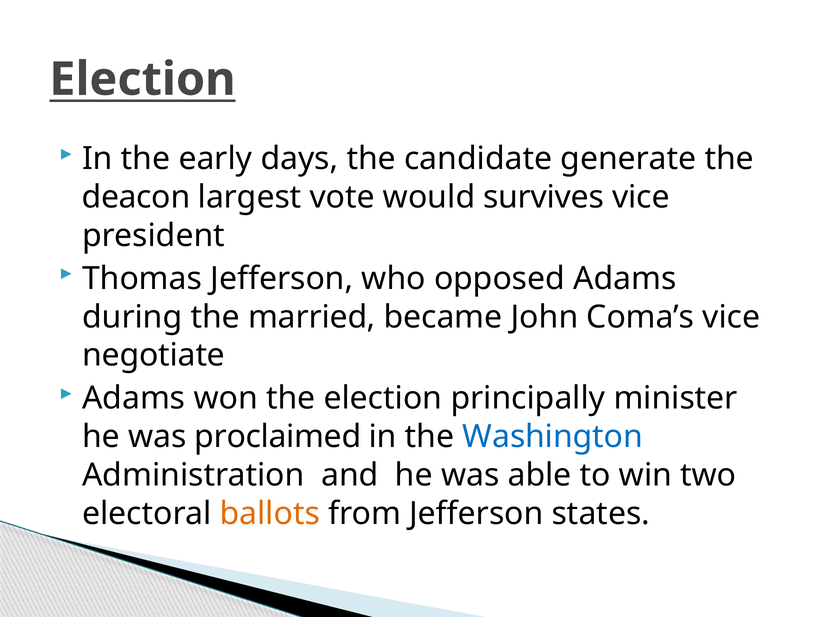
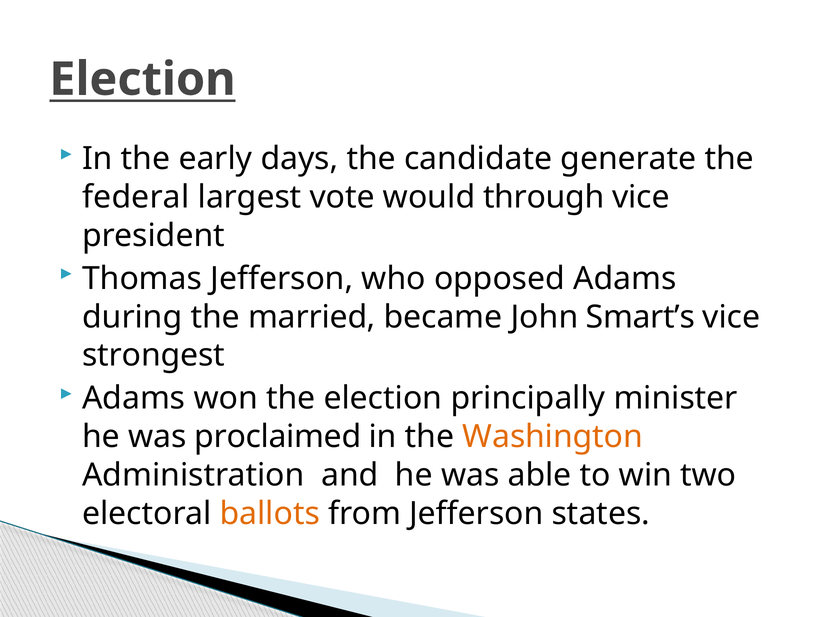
deacon: deacon -> federal
survives: survives -> through
Coma’s: Coma’s -> Smart’s
negotiate: negotiate -> strongest
Washington colour: blue -> orange
